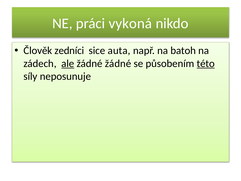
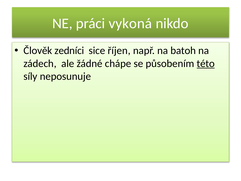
auta: auta -> říjen
ale underline: present -> none
žádné žádné: žádné -> chápe
